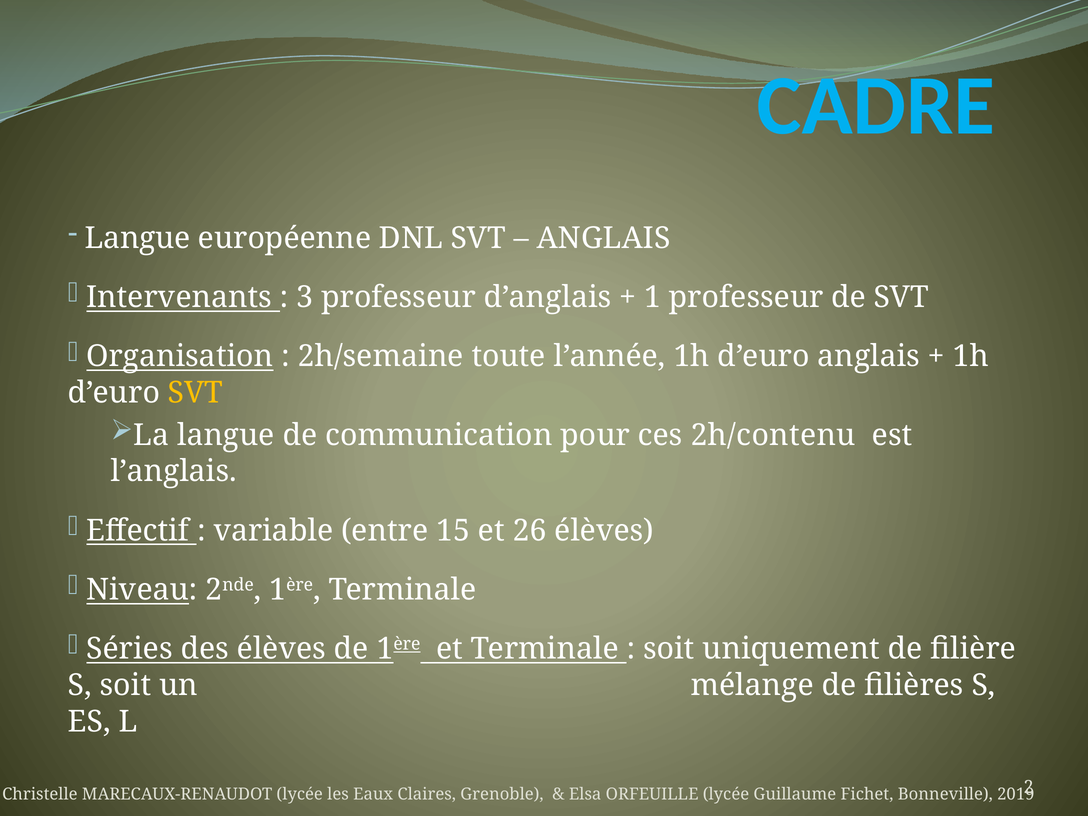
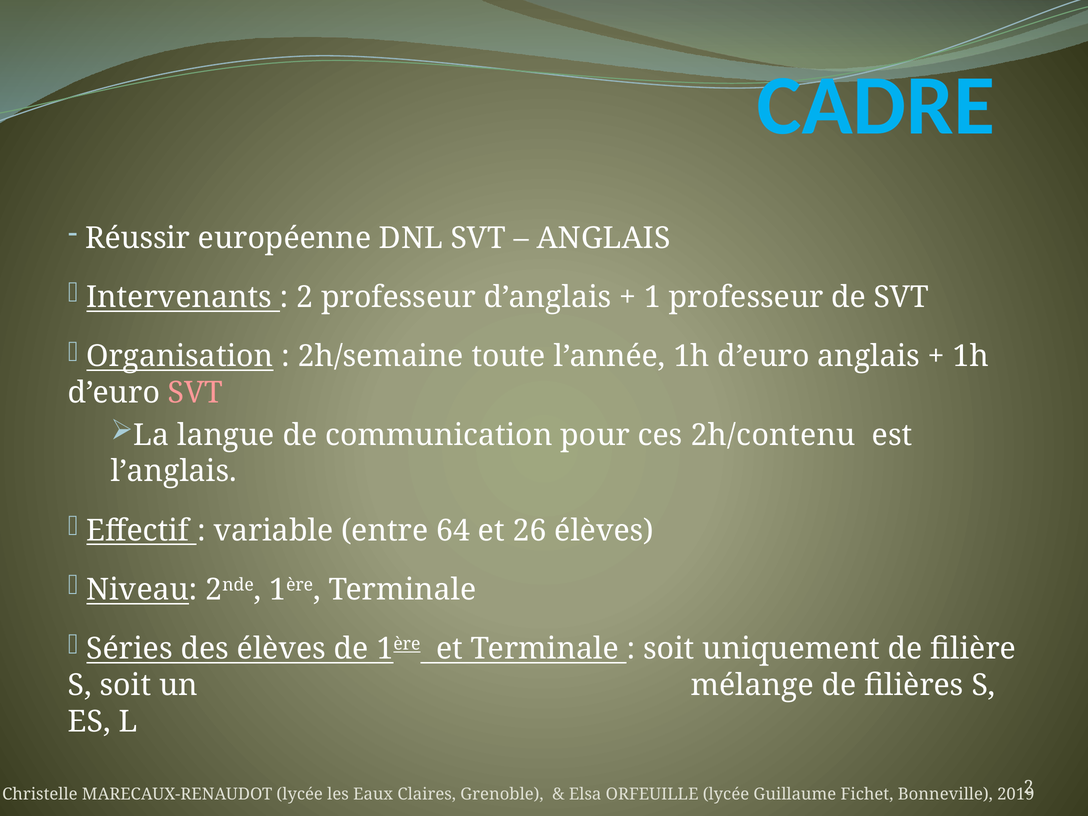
Langue at (138, 238): Langue -> Réussir
3 at (305, 297): 3 -> 2
SVT at (195, 393) colour: yellow -> pink
15: 15 -> 64
